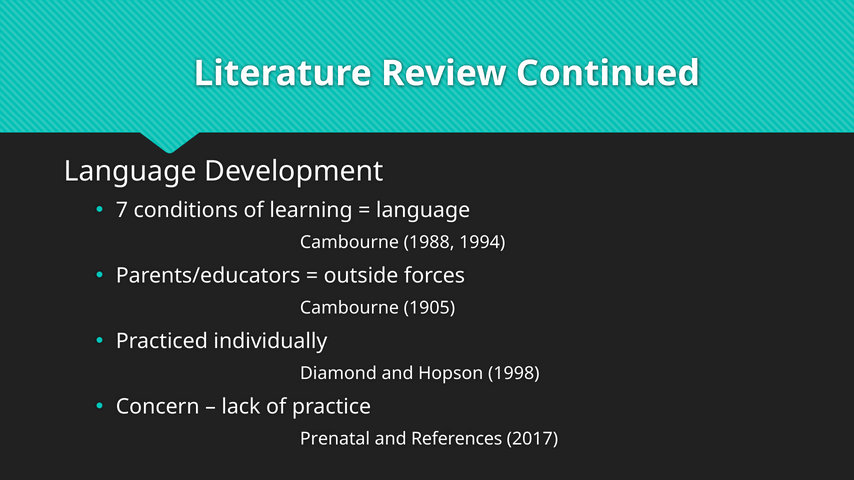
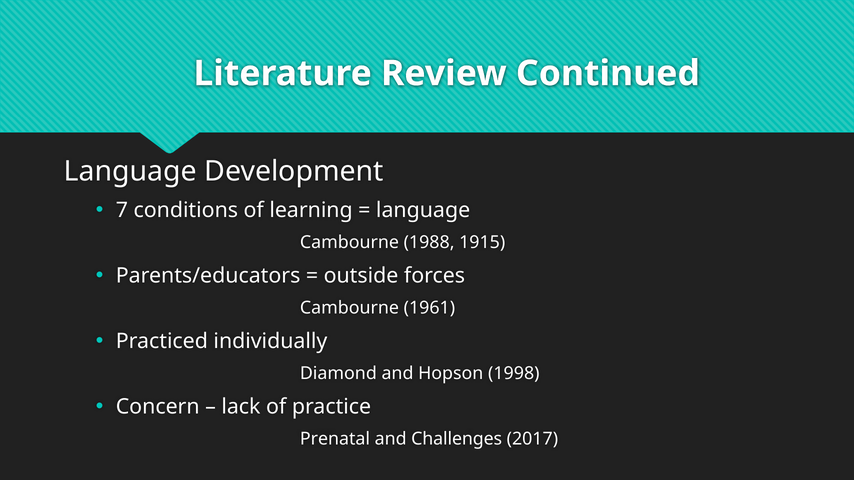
1994: 1994 -> 1915
1905: 1905 -> 1961
References: References -> Challenges
